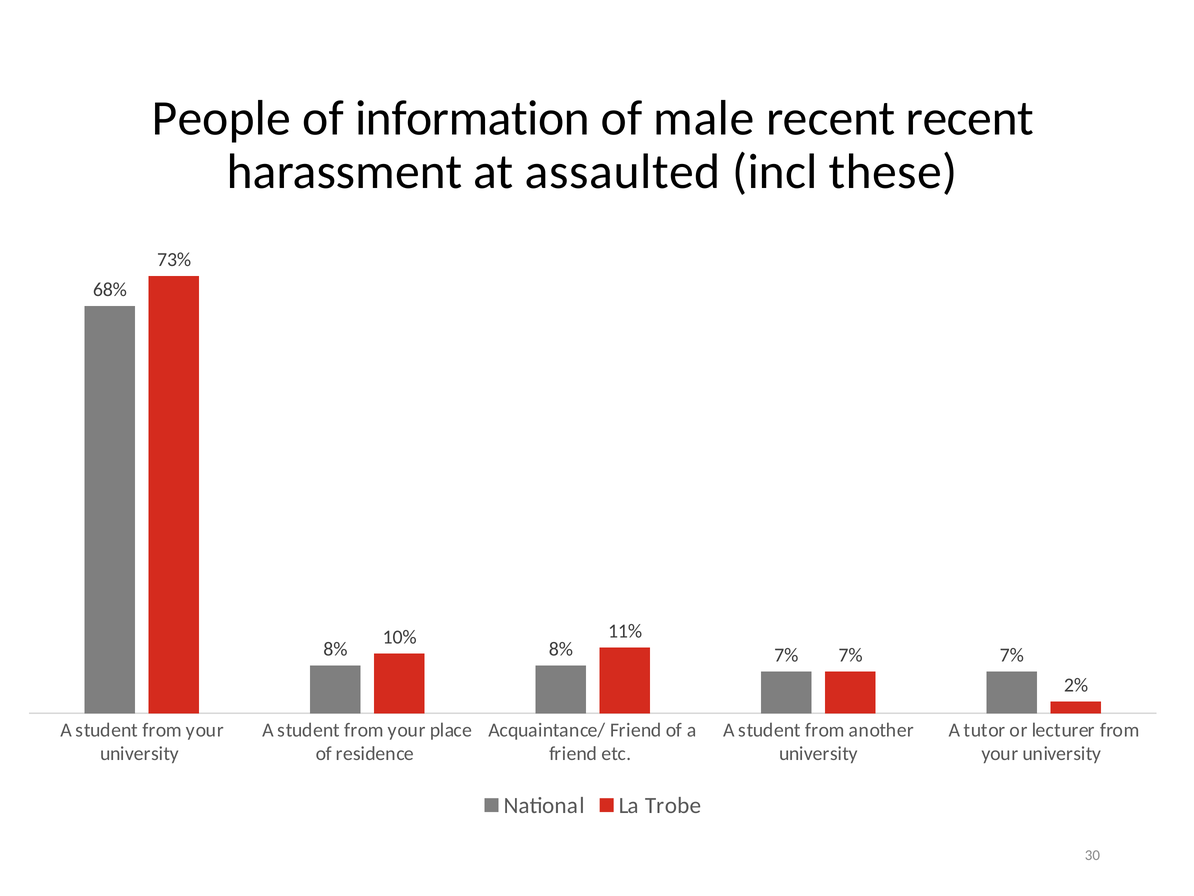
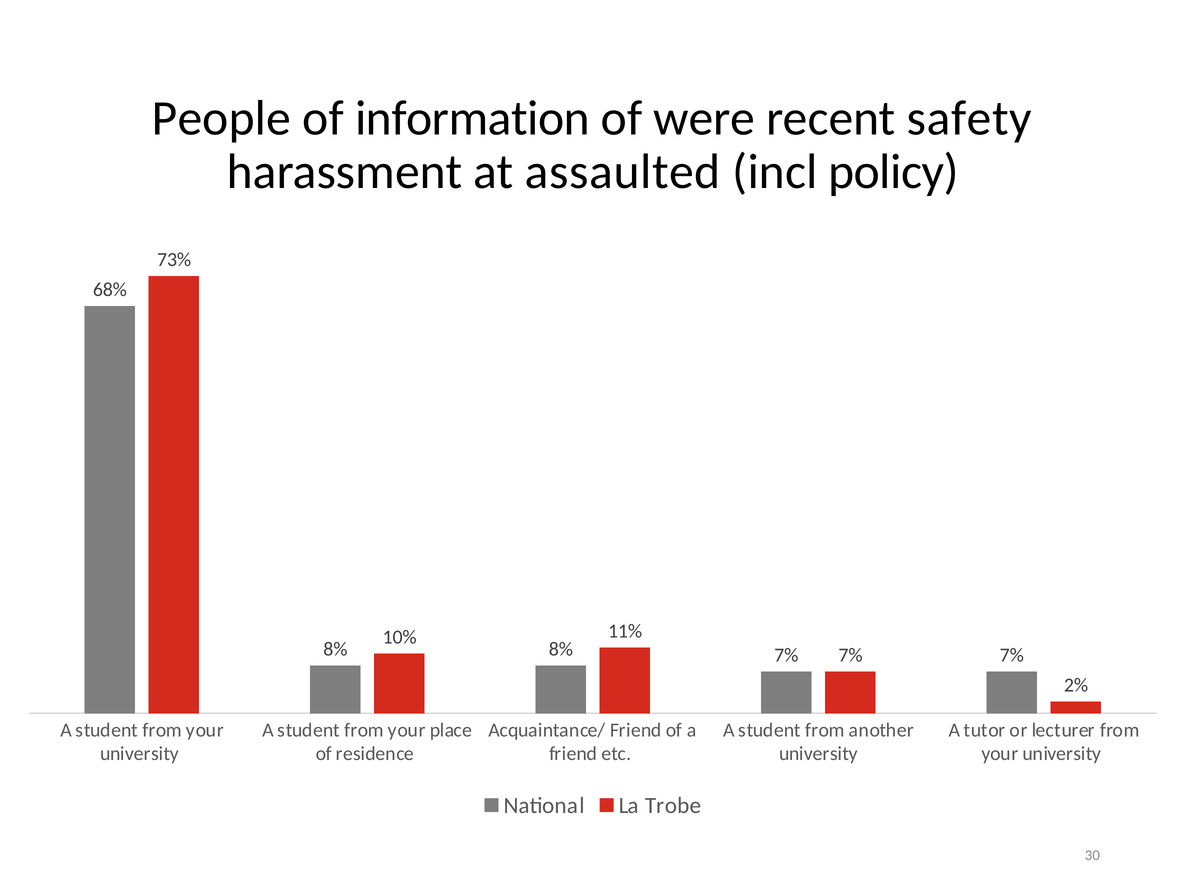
male: male -> were
recent recent: recent -> safety
these: these -> policy
